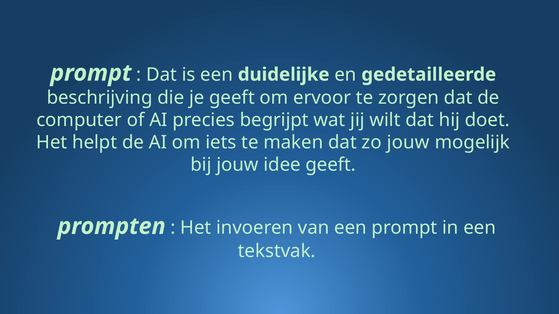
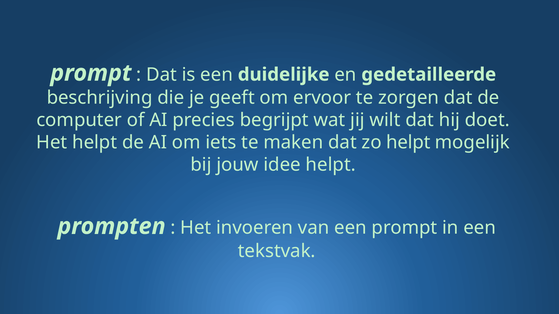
zo jouw: jouw -> helpt
idee geeft: geeft -> helpt
